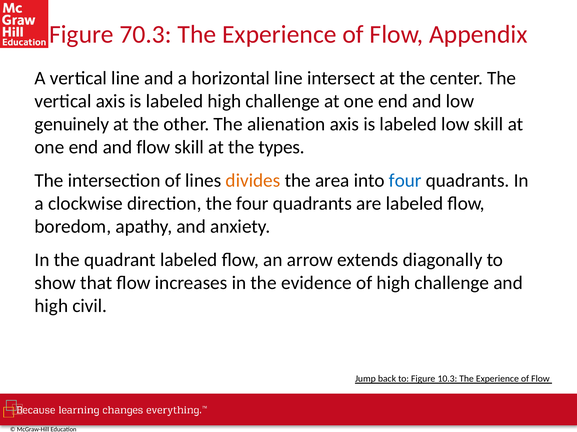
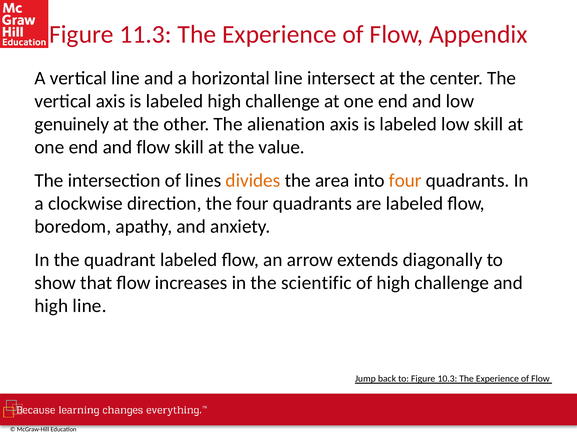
70.3: 70.3 -> 11.3
types: types -> value
four at (405, 181) colour: blue -> orange
evidence: evidence -> scientific
high civil: civil -> line
